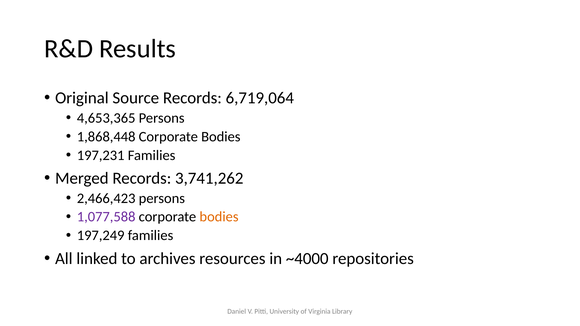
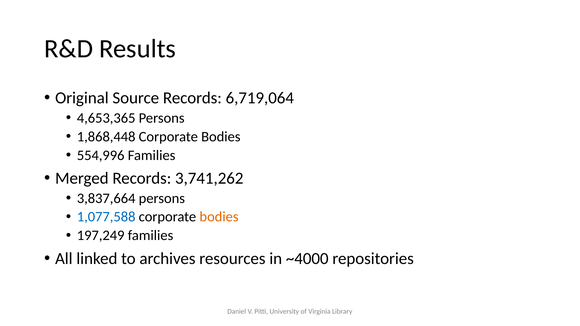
197,231: 197,231 -> 554,996
2,466,423: 2,466,423 -> 3,837,664
1,077,588 colour: purple -> blue
